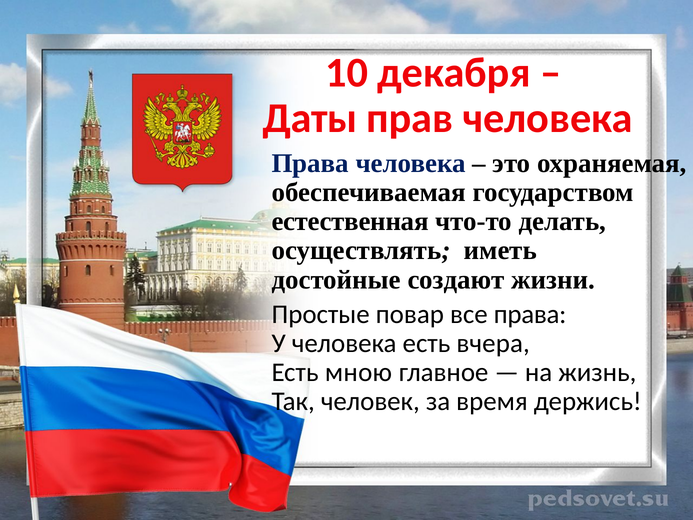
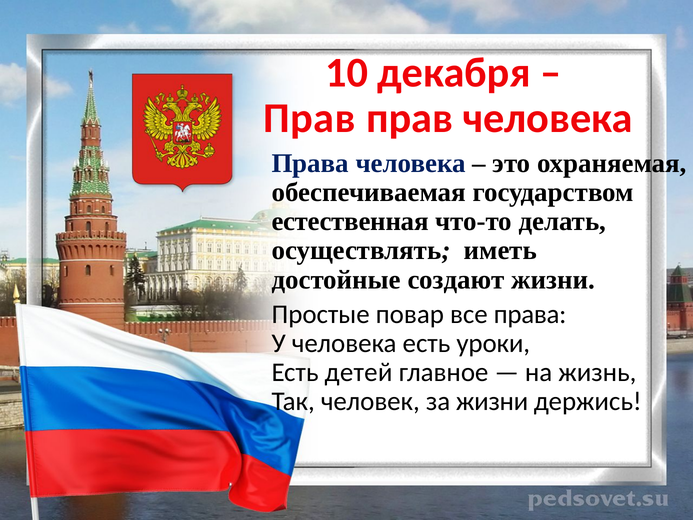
Даты at (310, 118): Даты -> Прав
вчера: вчера -> уроки
мною: мною -> детей
за время: время -> жизни
